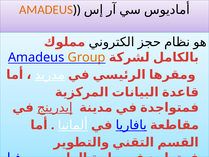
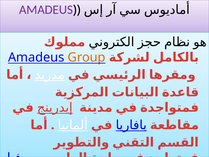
AMADEUS at (46, 10) colour: orange -> purple
